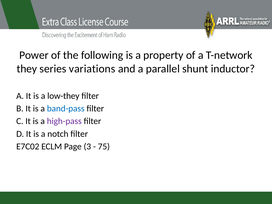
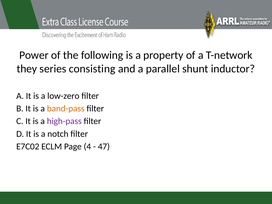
variations: variations -> consisting
low-they: low-they -> low-zero
band-pass colour: blue -> orange
3: 3 -> 4
75: 75 -> 47
